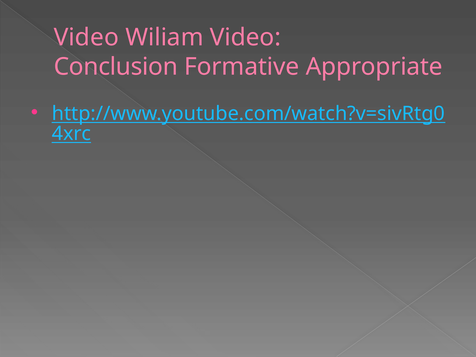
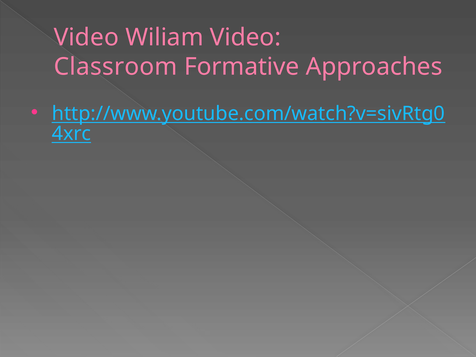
Conclusion: Conclusion -> Classroom
Appropriate: Appropriate -> Approaches
